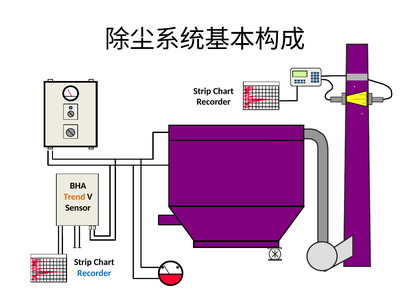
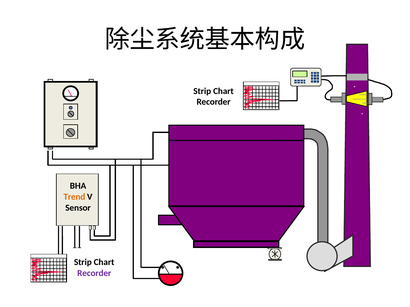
Recorder at (94, 274) colour: blue -> purple
